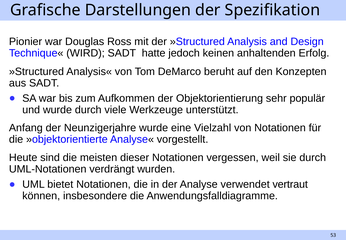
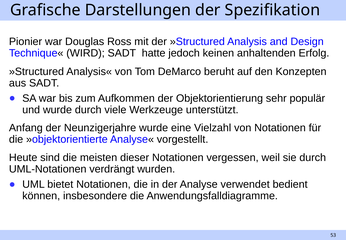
vertraut: vertraut -> bedient
